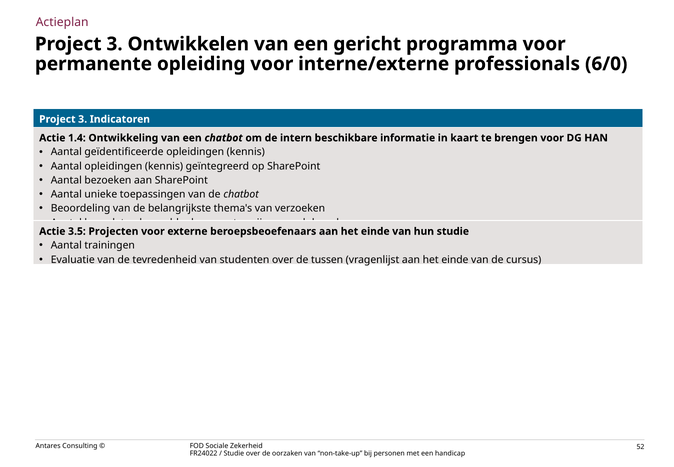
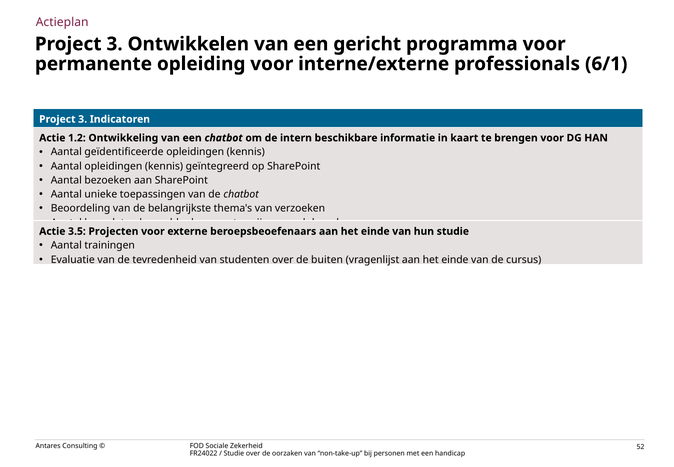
6/0: 6/0 -> 6/1
1.4: 1.4 -> 1.2
tussen: tussen -> buiten
